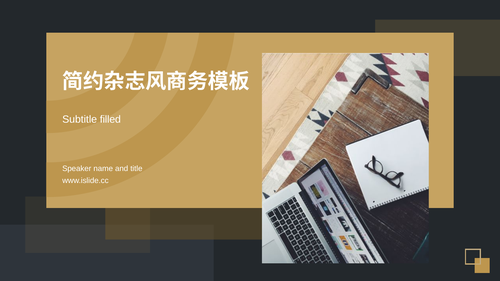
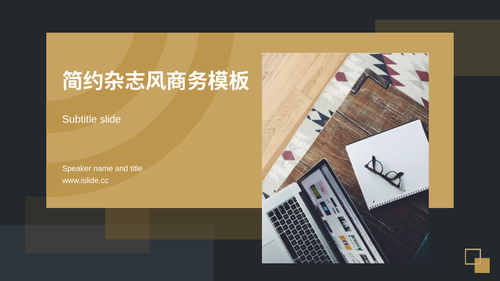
filled: filled -> slide
